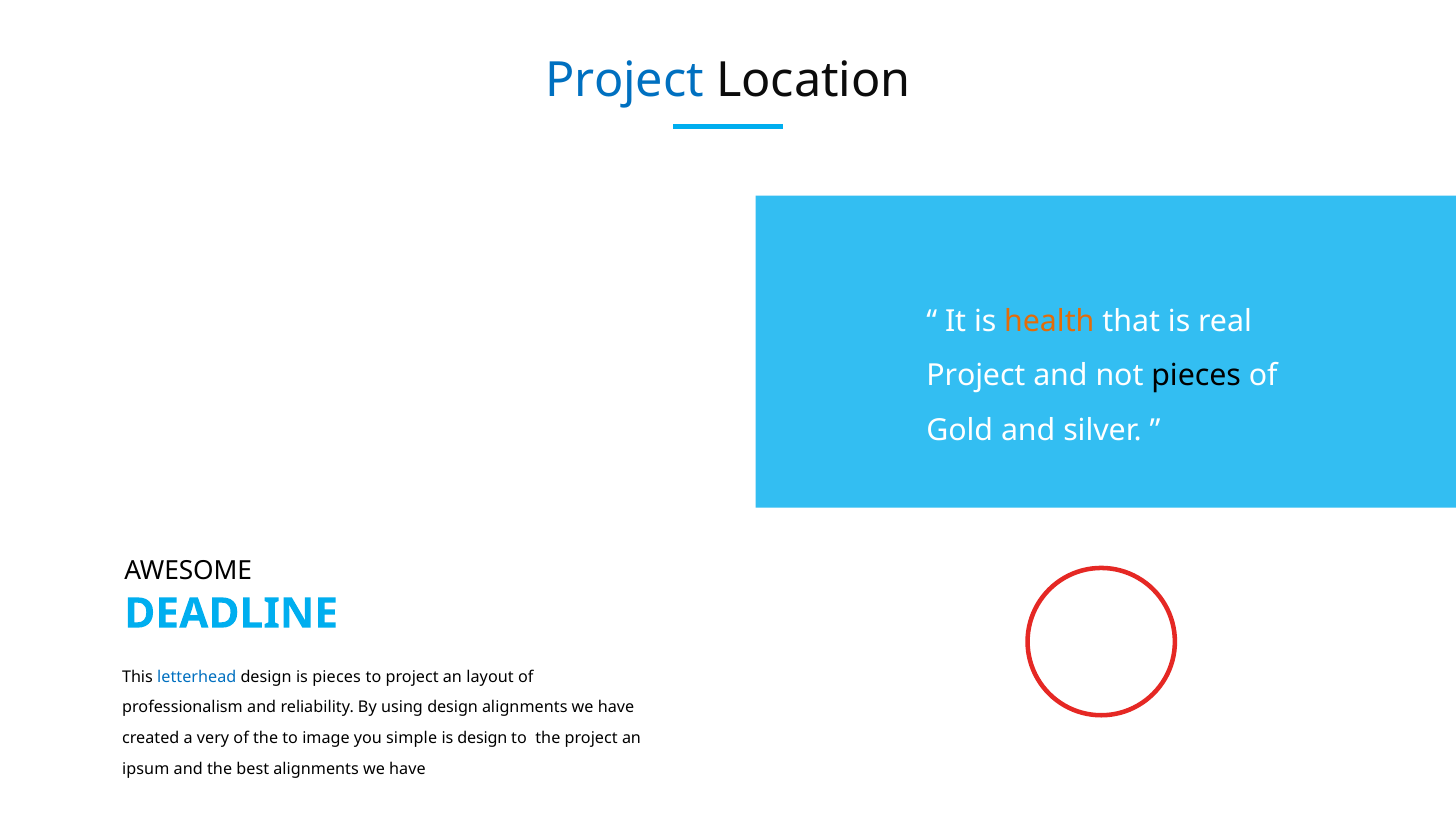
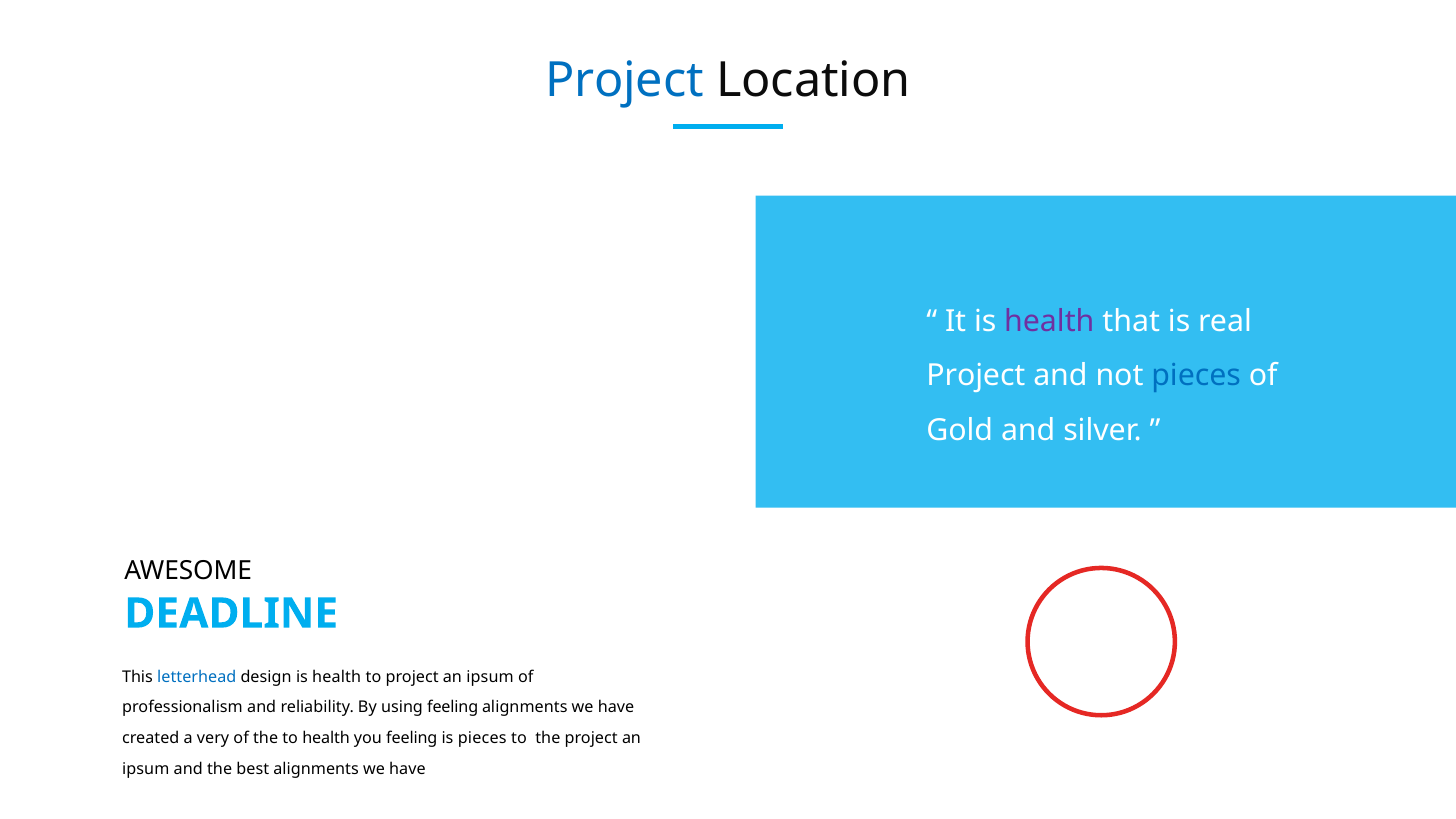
health at (1049, 321) colour: orange -> purple
pieces at (1196, 376) colour: black -> blue
design is pieces: pieces -> health
to project an layout: layout -> ipsum
using design: design -> feeling
to image: image -> health
you simple: simple -> feeling
is design: design -> pieces
